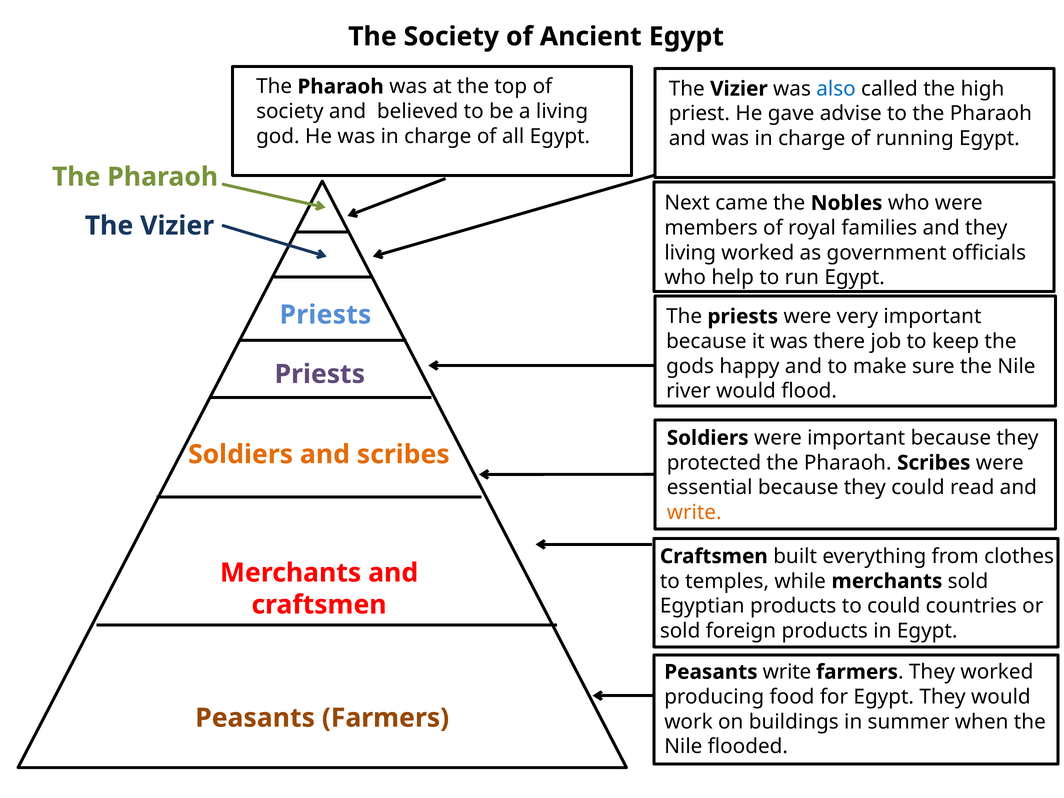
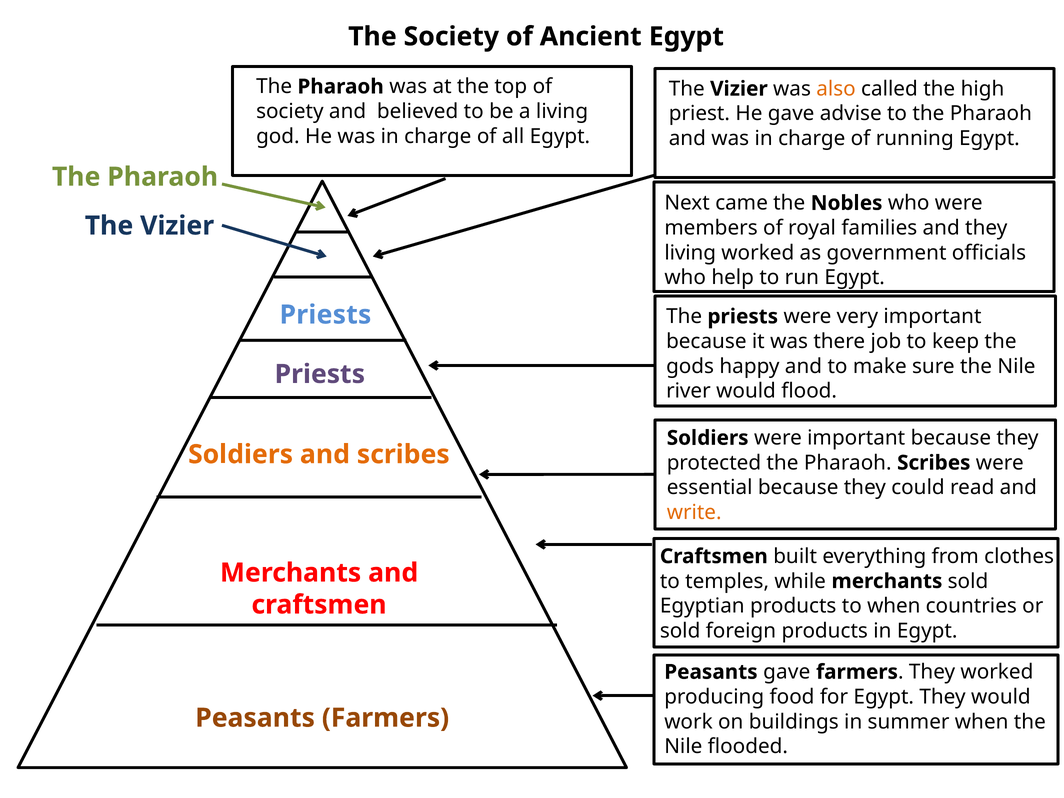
also colour: blue -> orange
to could: could -> when
Peasants write: write -> gave
